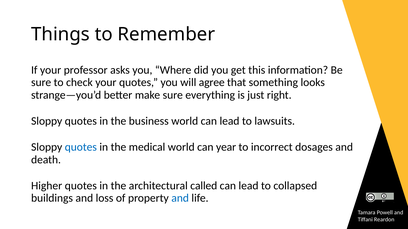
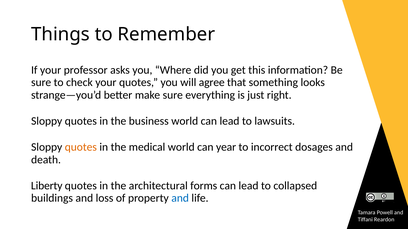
quotes at (81, 148) colour: blue -> orange
Higher: Higher -> Liberty
called: called -> forms
